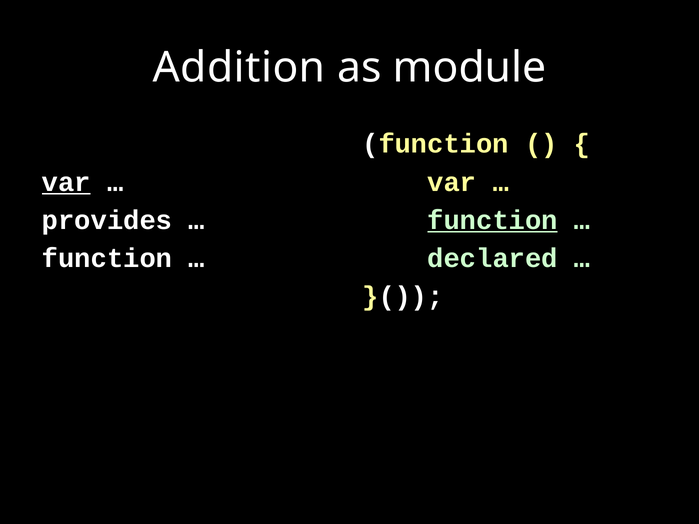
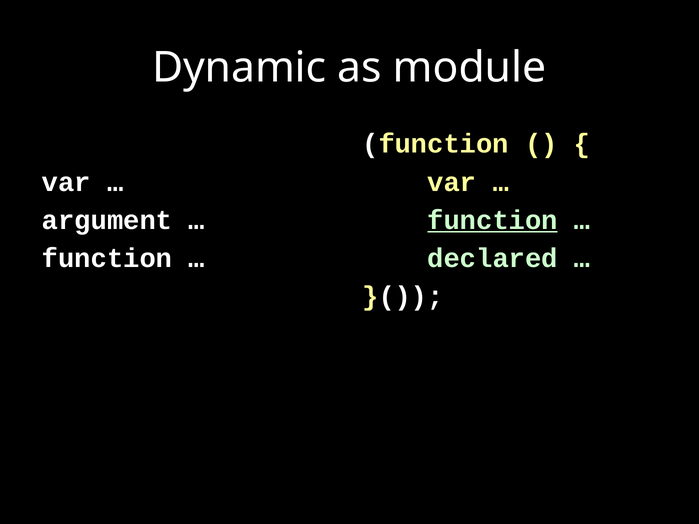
Addition: Addition -> Dynamic
var at (66, 182) underline: present -> none
provides: provides -> argument
